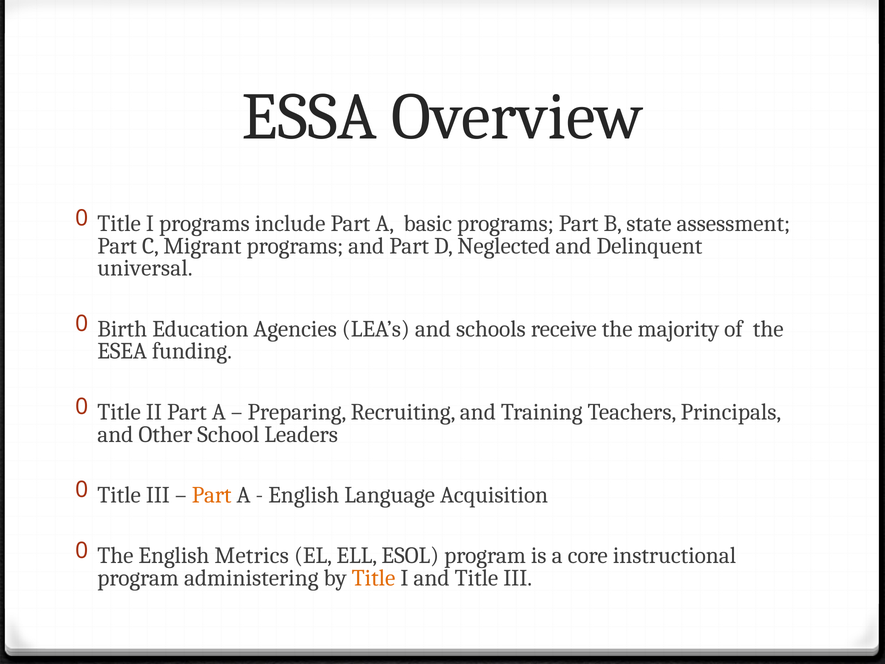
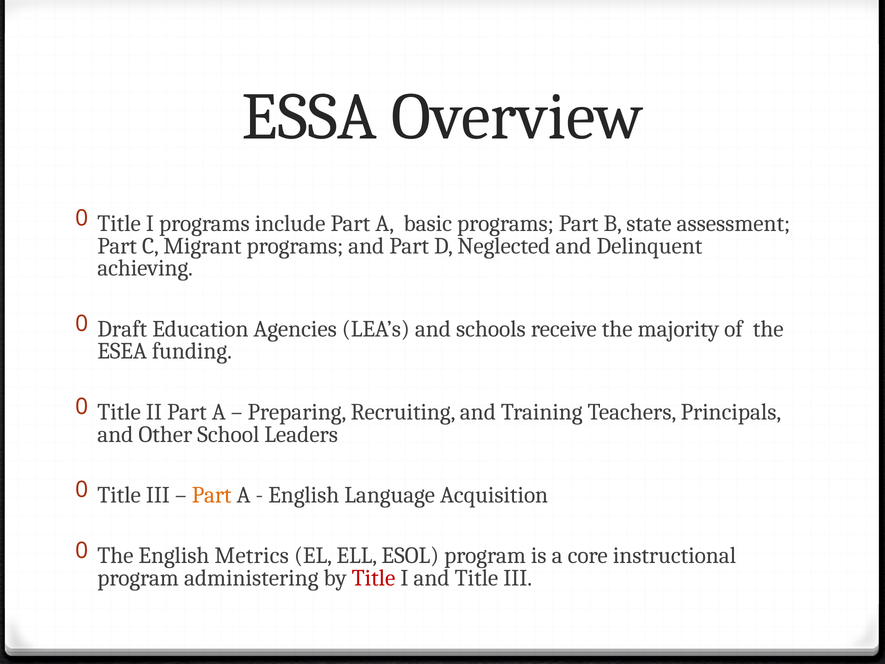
universal: universal -> achieving
Birth: Birth -> Draft
Title at (374, 578) colour: orange -> red
